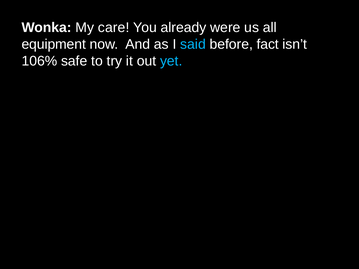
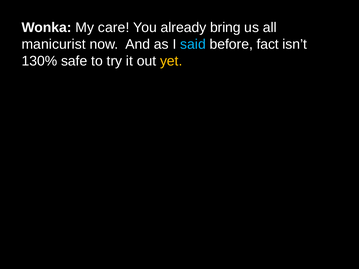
were: were -> bring
equipment: equipment -> manicurist
106%: 106% -> 130%
yet colour: light blue -> yellow
